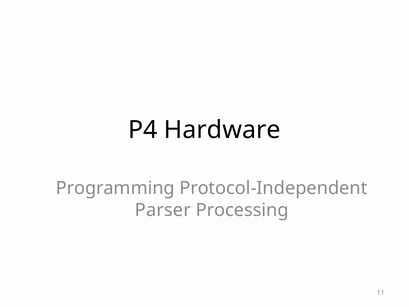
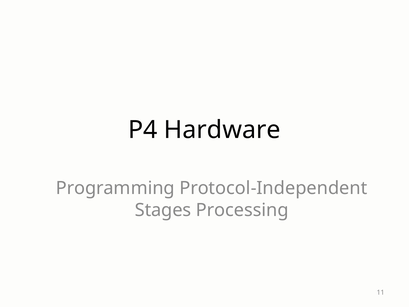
Parser: Parser -> Stages
